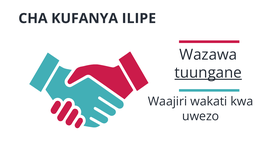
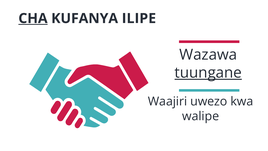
CHA underline: none -> present
wakati: wakati -> uwezo
uwezo: uwezo -> walipe
